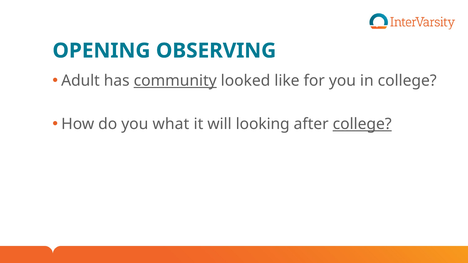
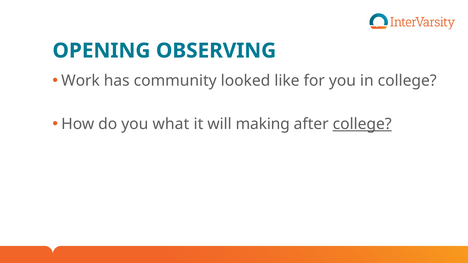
Adult: Adult -> Work
community underline: present -> none
looking: looking -> making
